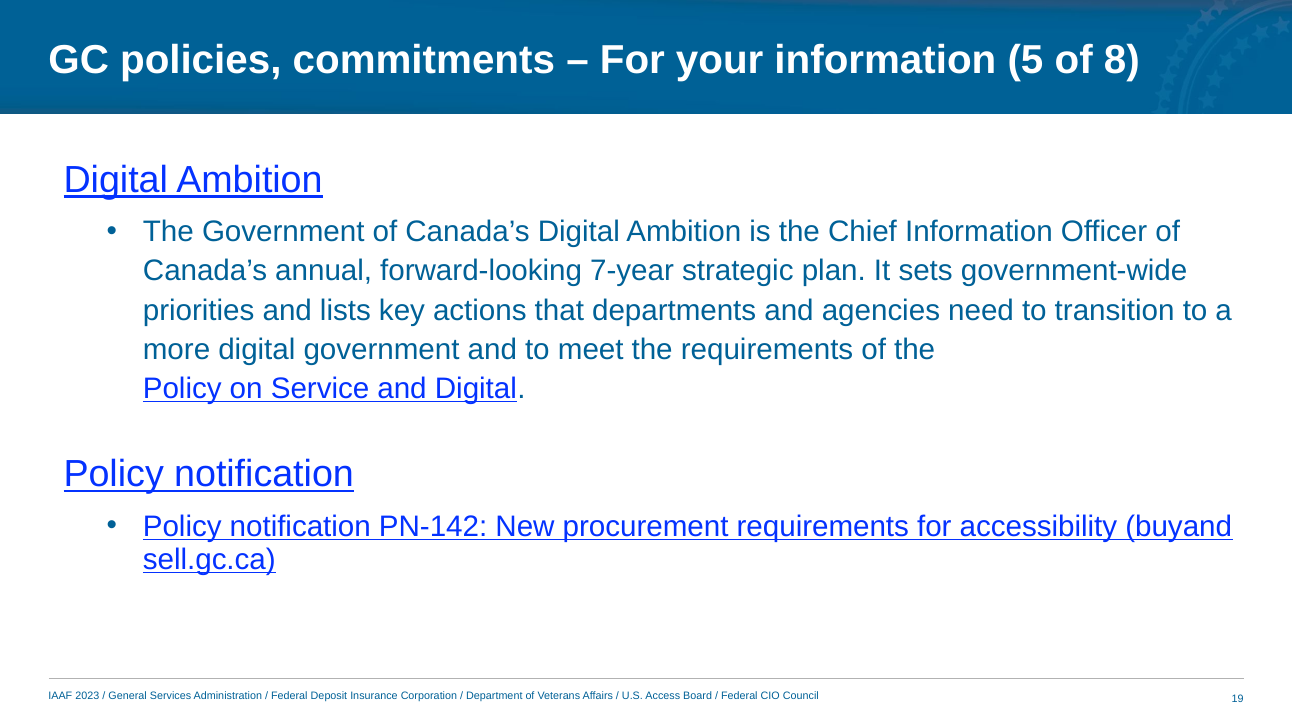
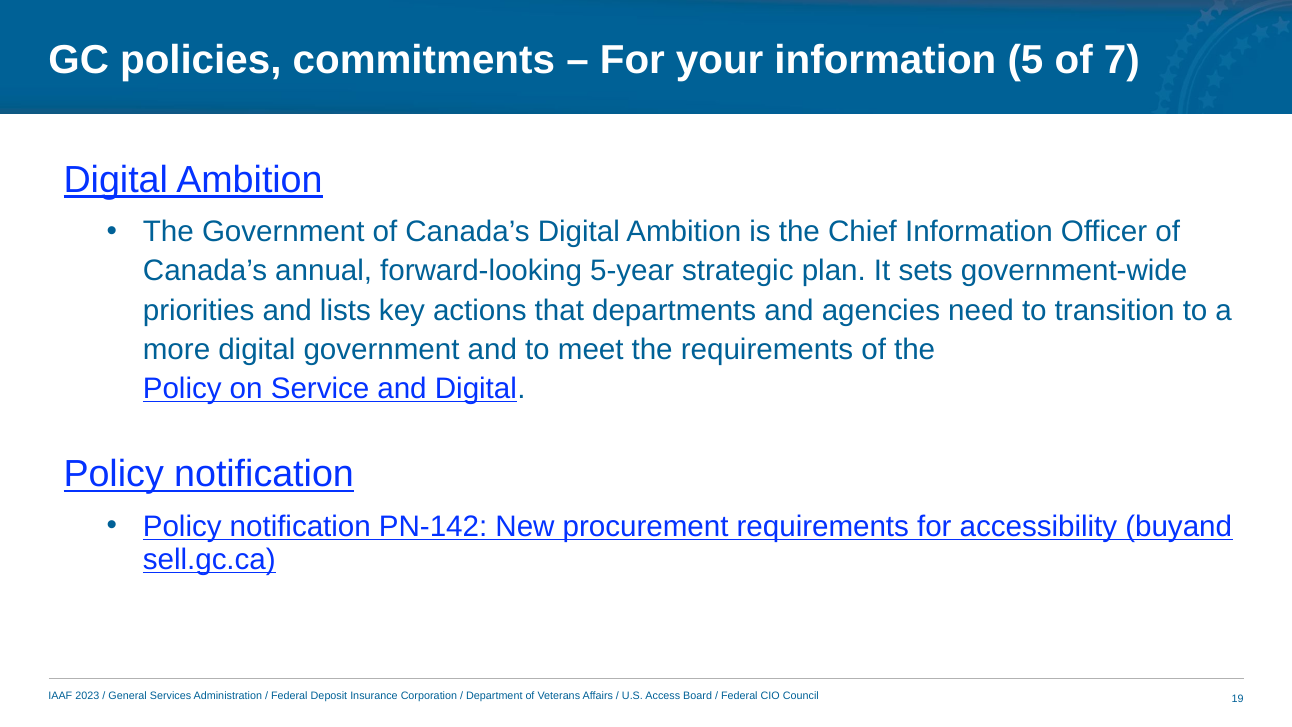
8: 8 -> 7
7-year: 7-year -> 5-year
